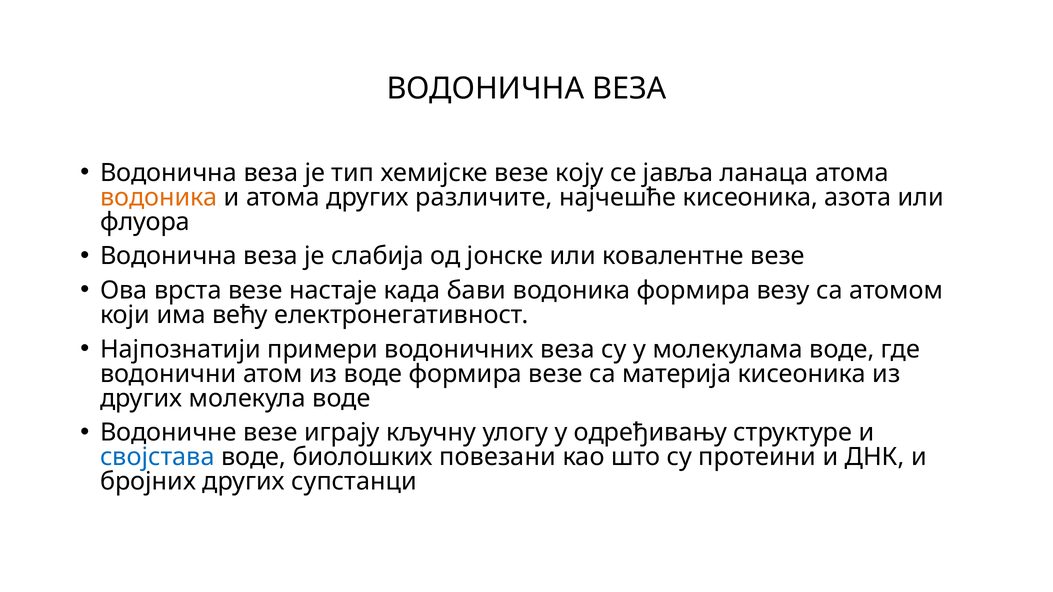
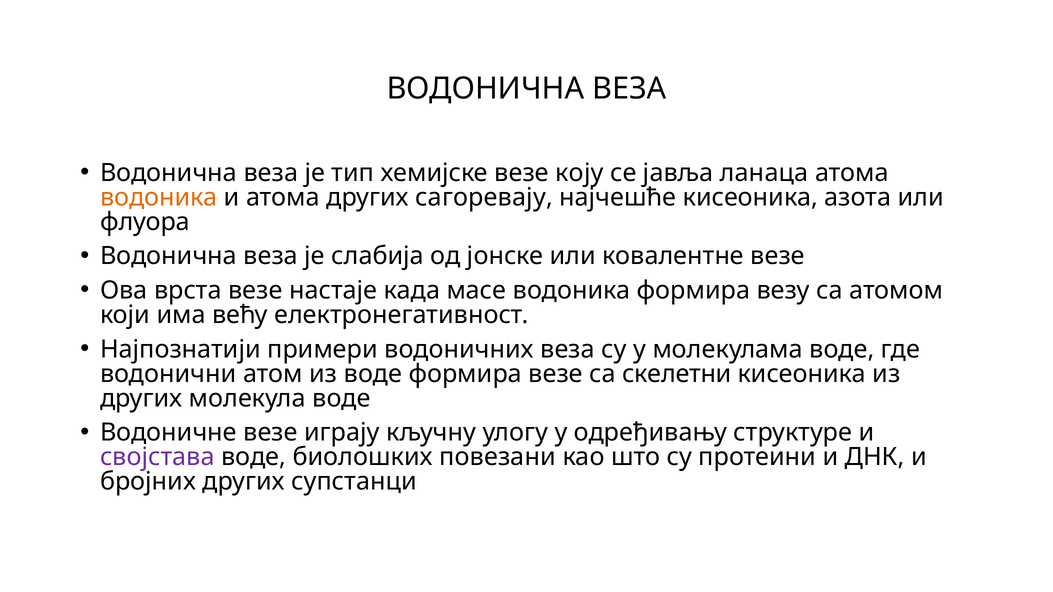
различите: различите -> сагоревају
бави: бави -> масе
материја: материја -> скелетни
својстава colour: blue -> purple
